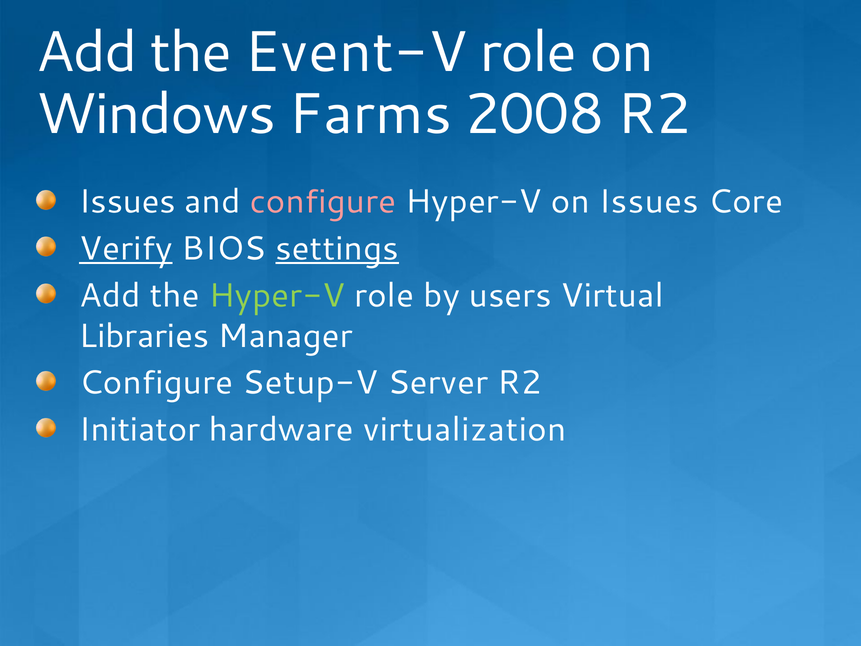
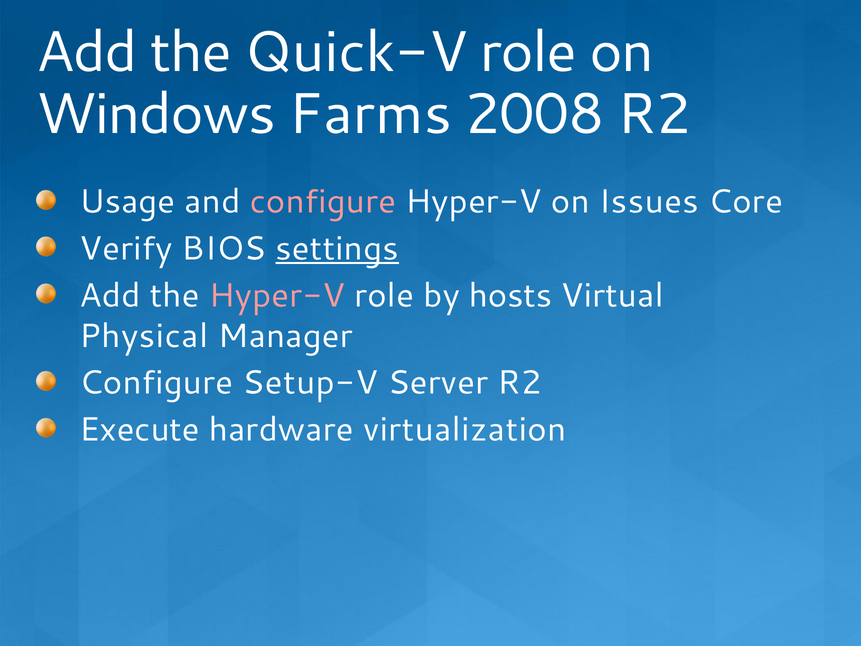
Event-V: Event-V -> Quick-V
Issues at (127, 202): Issues -> Usage
Verify underline: present -> none
Hyper-V at (277, 296) colour: light green -> pink
users: users -> hosts
Libraries: Libraries -> Physical
Initiator: Initiator -> Execute
